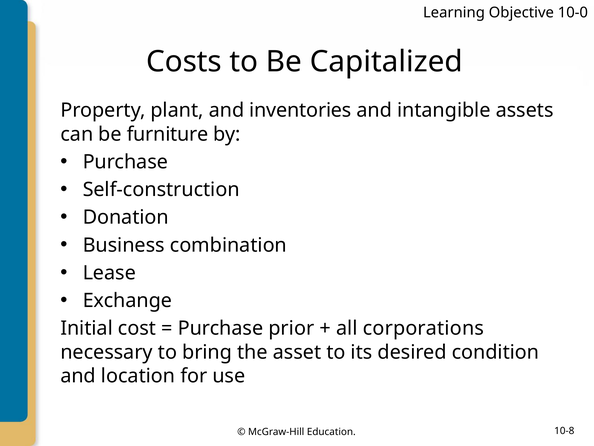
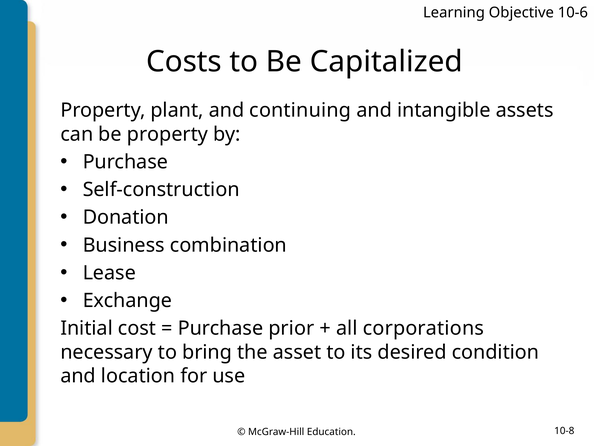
10-0: 10-0 -> 10-6
inventories: inventories -> continuing
be furniture: furniture -> property
